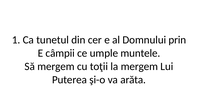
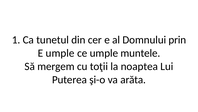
E câmpii: câmpii -> umple
la mergem: mergem -> noaptea
